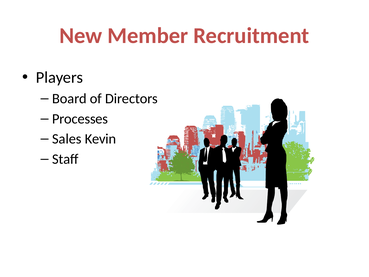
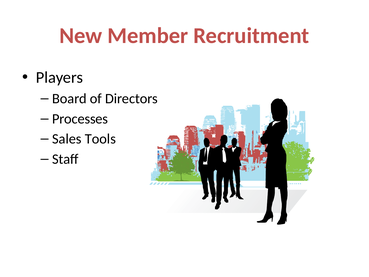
Kevin: Kevin -> Tools
